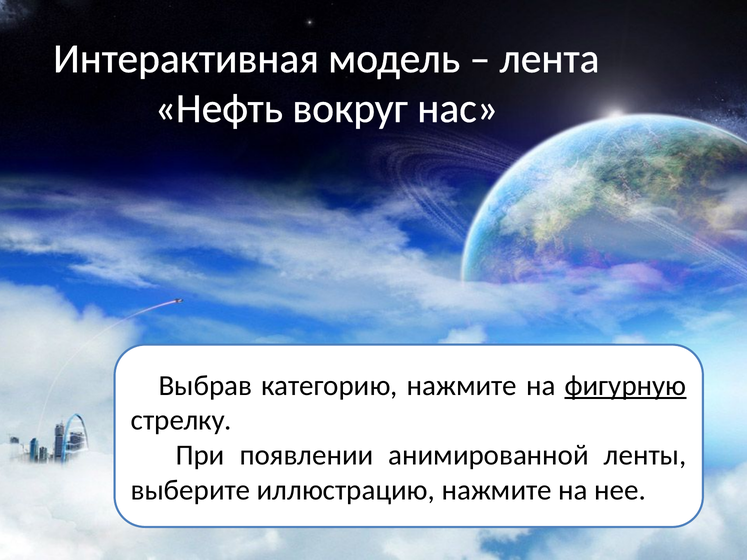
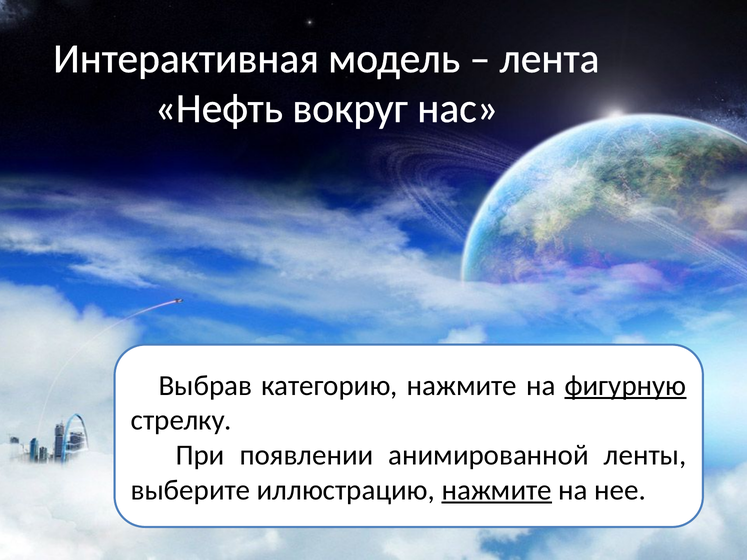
нажмите at (497, 490) underline: none -> present
